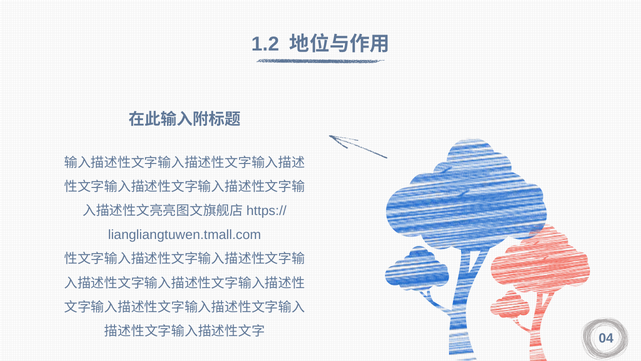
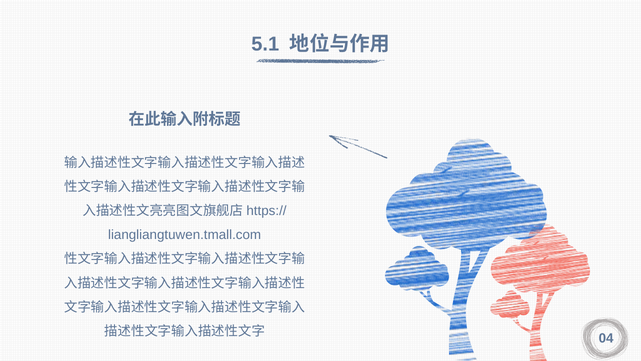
1.2: 1.2 -> 5.1
